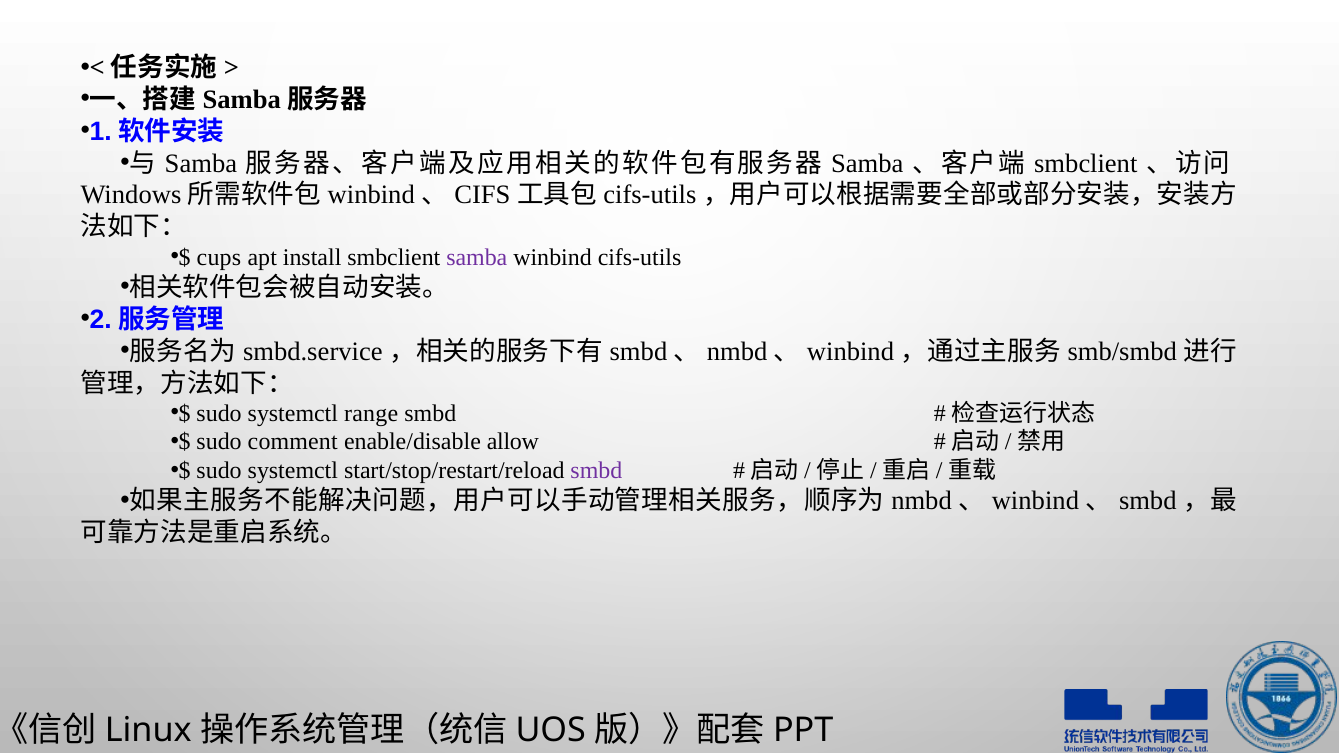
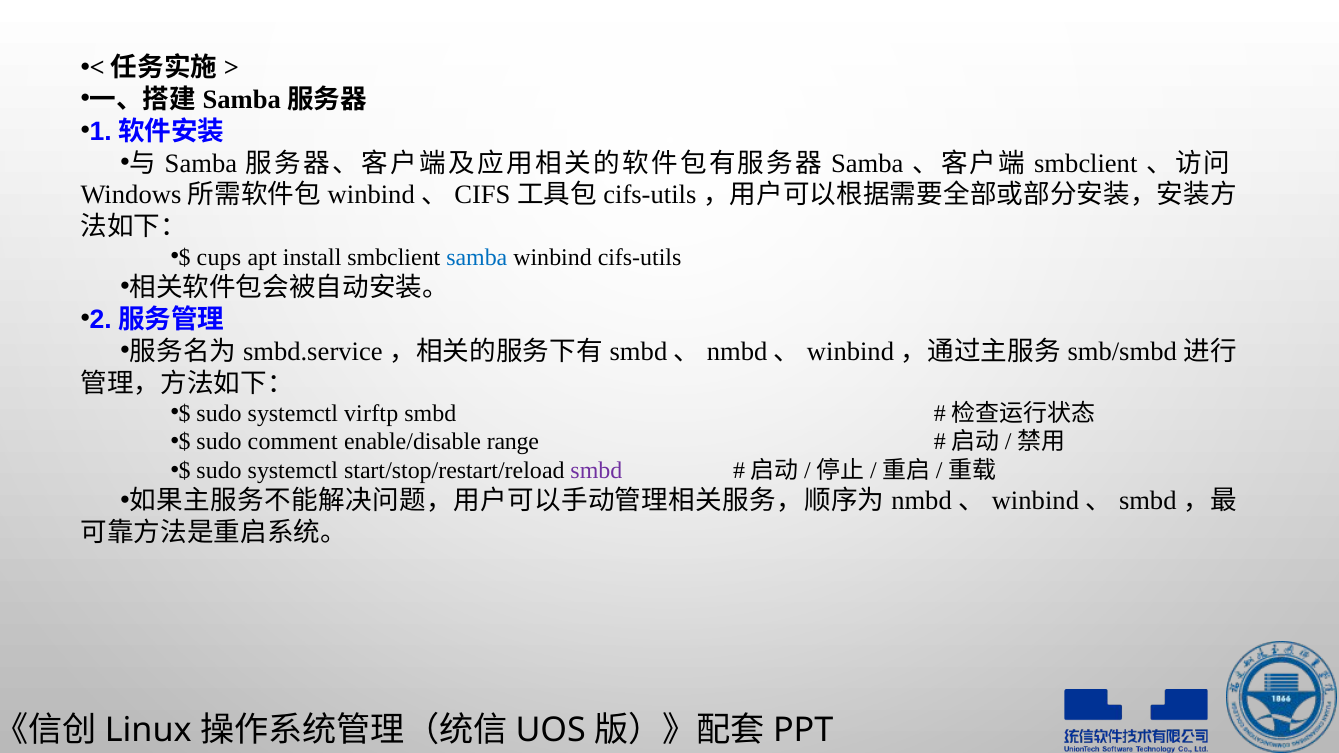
samba at (477, 257) colour: purple -> blue
range: range -> virftp
allow: allow -> range
